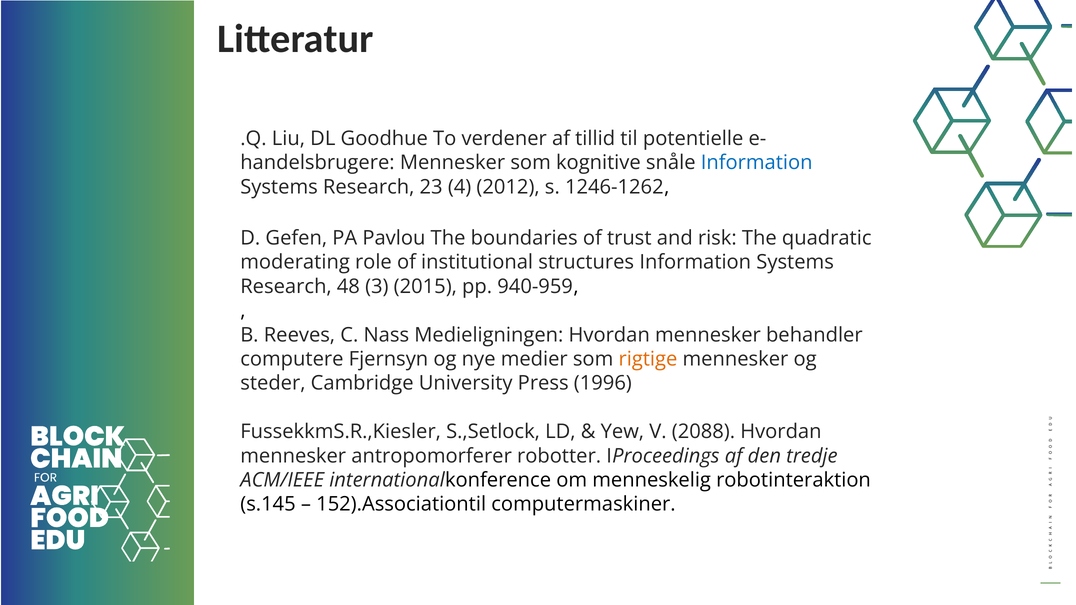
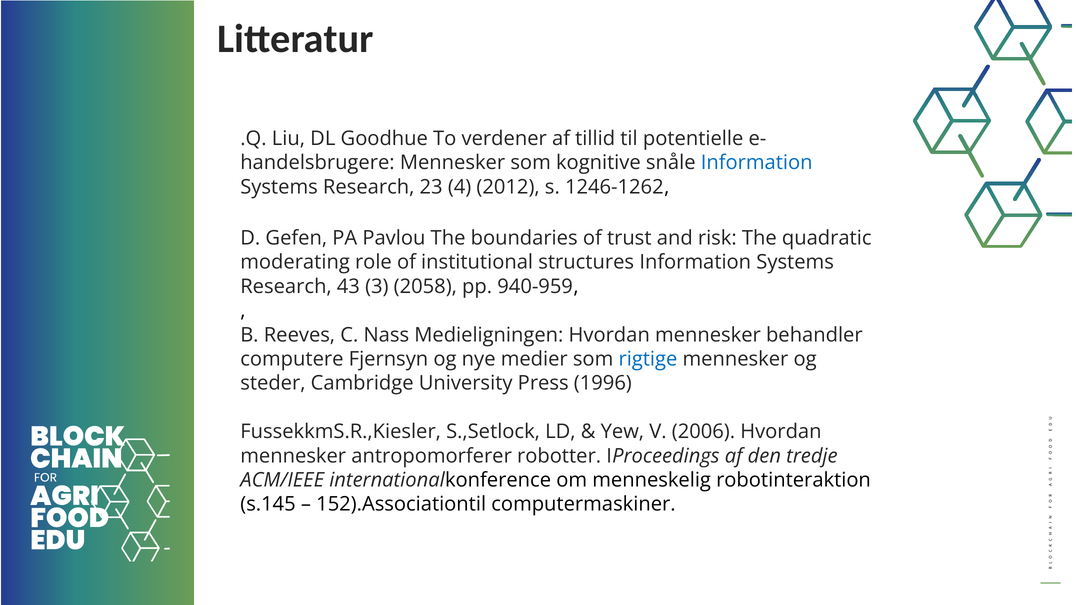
48: 48 -> 43
2015: 2015 -> 2058
rigtige colour: orange -> blue
2088: 2088 -> 2006
